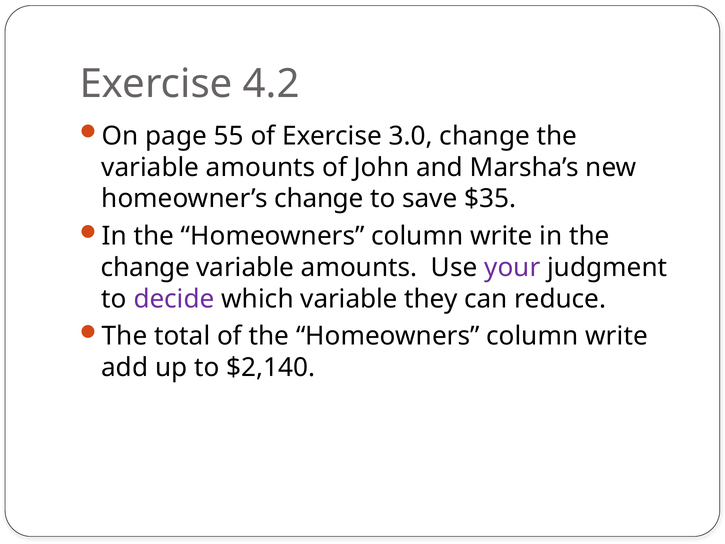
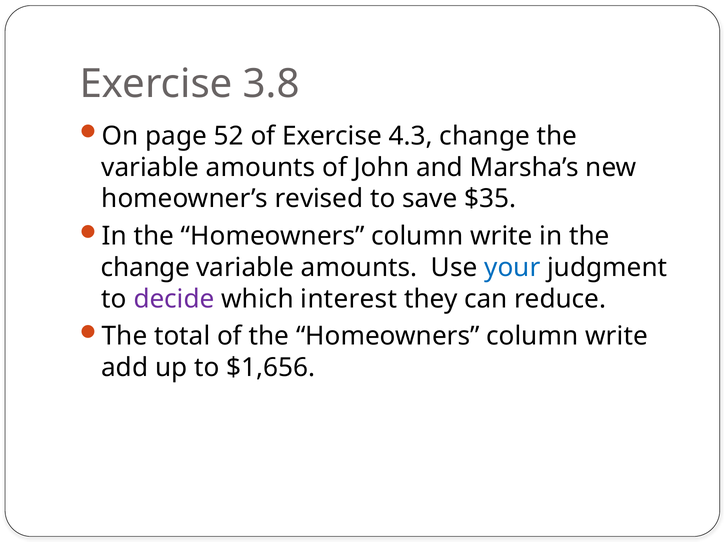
4.2: 4.2 -> 3.8
55: 55 -> 52
3.0: 3.0 -> 4.3
homeowner’s change: change -> revised
your colour: purple -> blue
which variable: variable -> interest
$2,140: $2,140 -> $1,656
